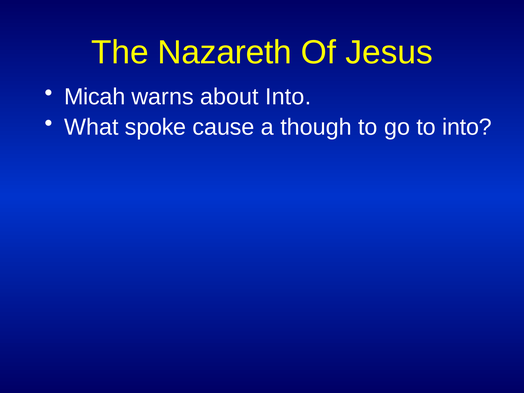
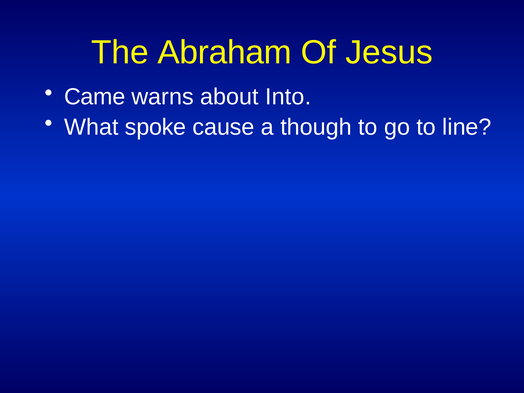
Nazareth: Nazareth -> Abraham
Micah: Micah -> Came
to into: into -> line
